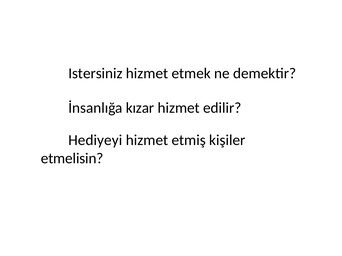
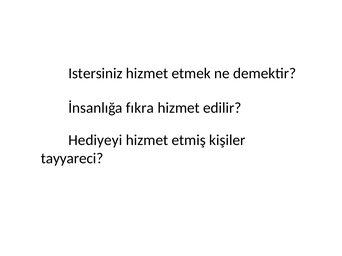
kızar: kızar -> fıkra
etmelisin: etmelisin -> tayyareci
